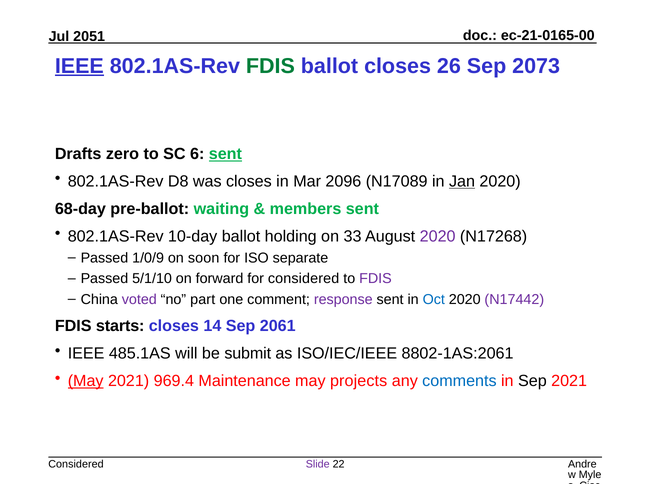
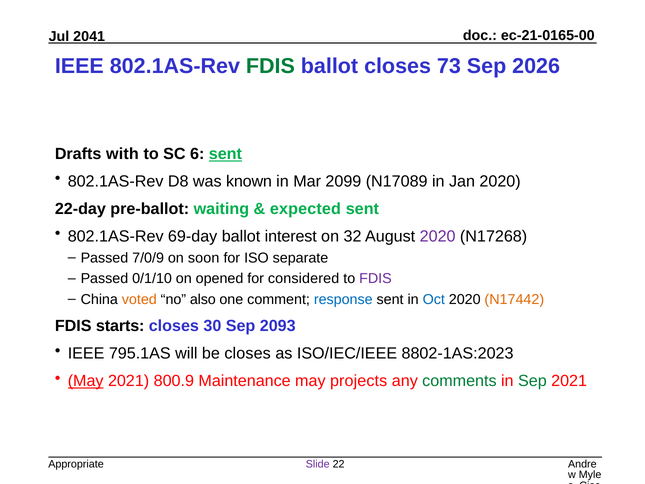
2051: 2051 -> 2041
IEEE at (79, 66) underline: present -> none
26: 26 -> 73
2073: 2073 -> 2026
zero: zero -> with
was closes: closes -> known
2096: 2096 -> 2099
Jan underline: present -> none
68-day: 68-day -> 22-day
members: members -> expected
10-day: 10-day -> 69-day
holding: holding -> interest
33: 33 -> 32
1/0/9: 1/0/9 -> 7/0/9
5/1/10: 5/1/10 -> 0/1/10
forward: forward -> opened
voted colour: purple -> orange
part: part -> also
response colour: purple -> blue
N17442 colour: purple -> orange
14: 14 -> 30
2061: 2061 -> 2093
485.1AS: 485.1AS -> 795.1AS
be submit: submit -> closes
8802-1AS:2061: 8802-1AS:2061 -> 8802-1AS:2023
969.4: 969.4 -> 800.9
comments colour: blue -> green
Sep at (532, 381) colour: black -> green
Considered at (76, 464): Considered -> Appropriate
